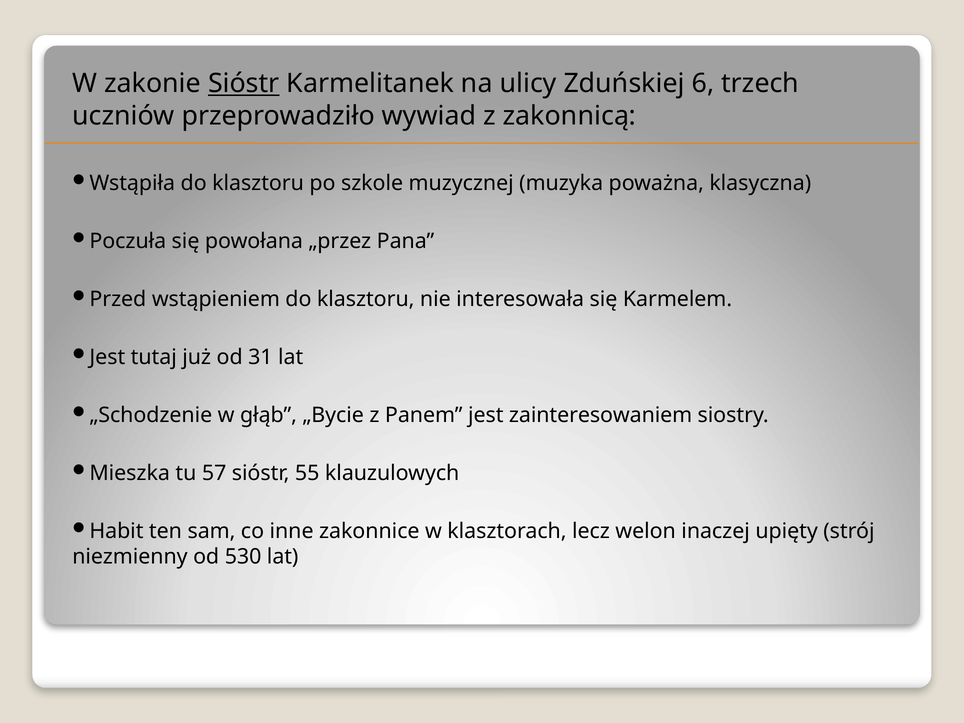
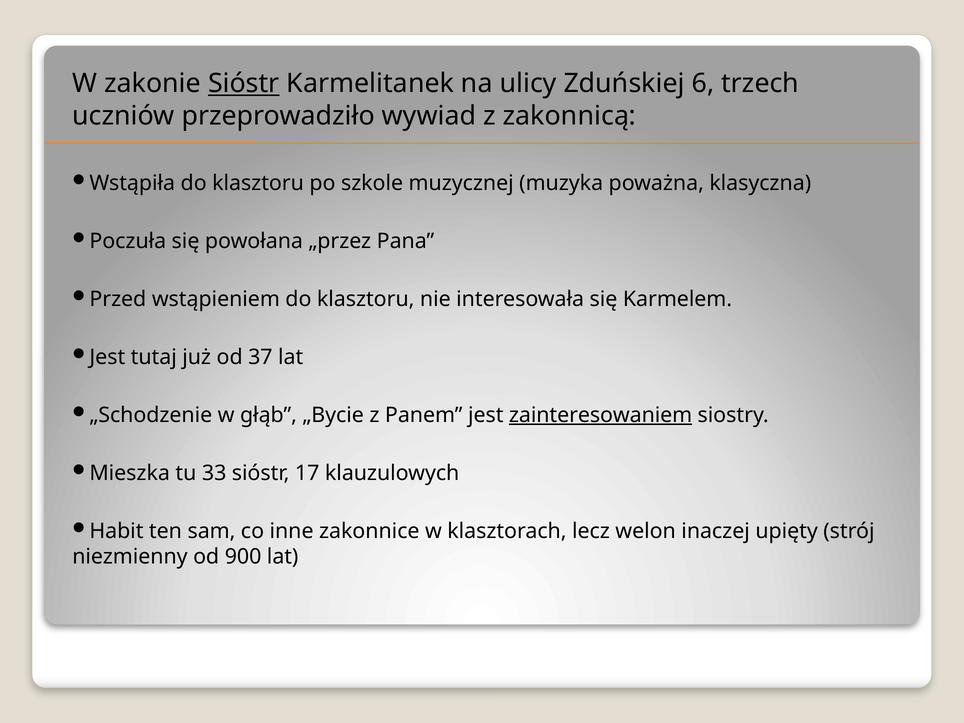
31: 31 -> 37
zainteresowaniem underline: none -> present
57: 57 -> 33
55: 55 -> 17
530: 530 -> 900
